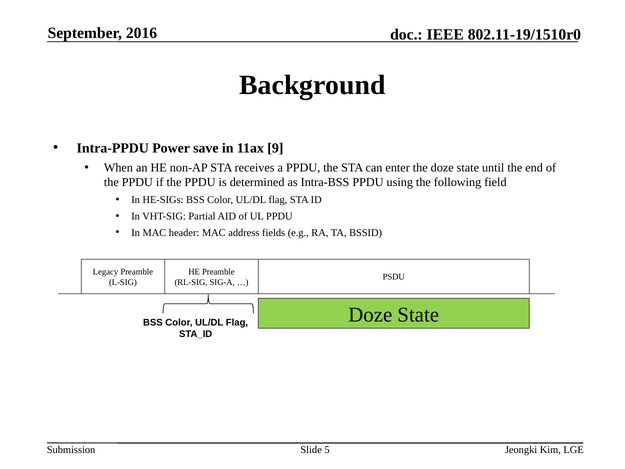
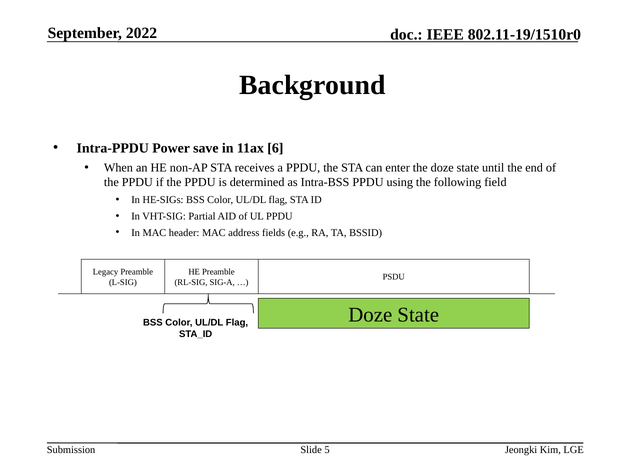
2016: 2016 -> 2022
9: 9 -> 6
